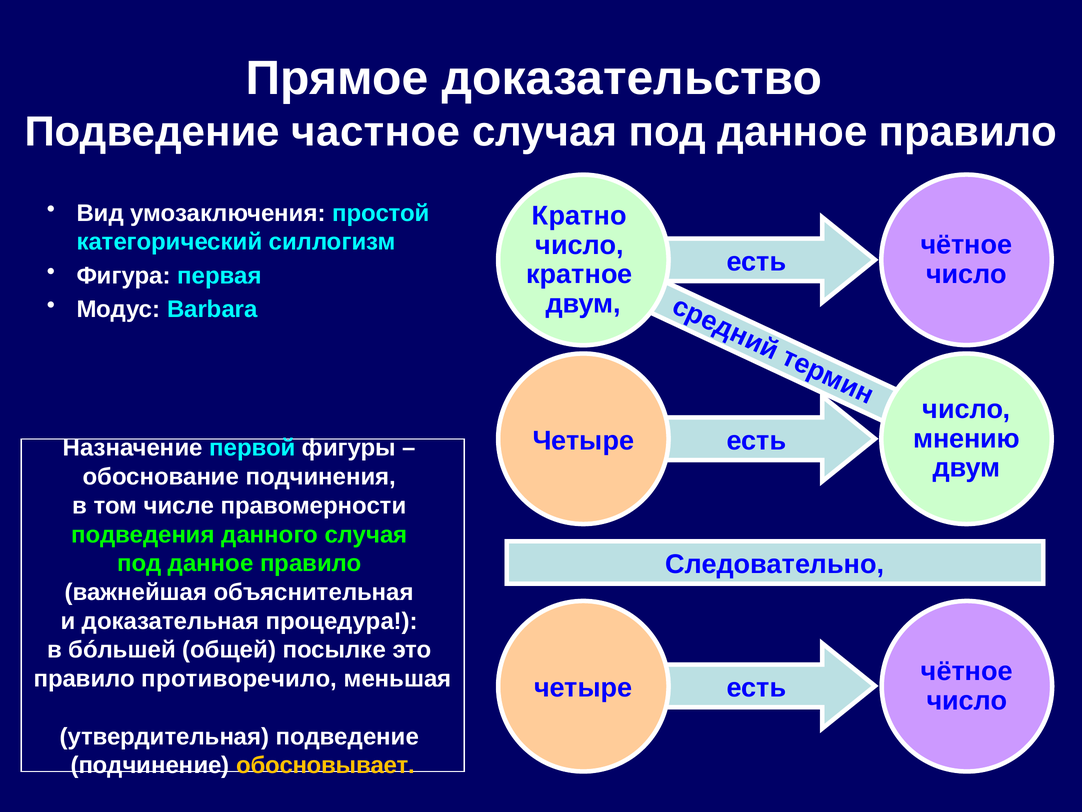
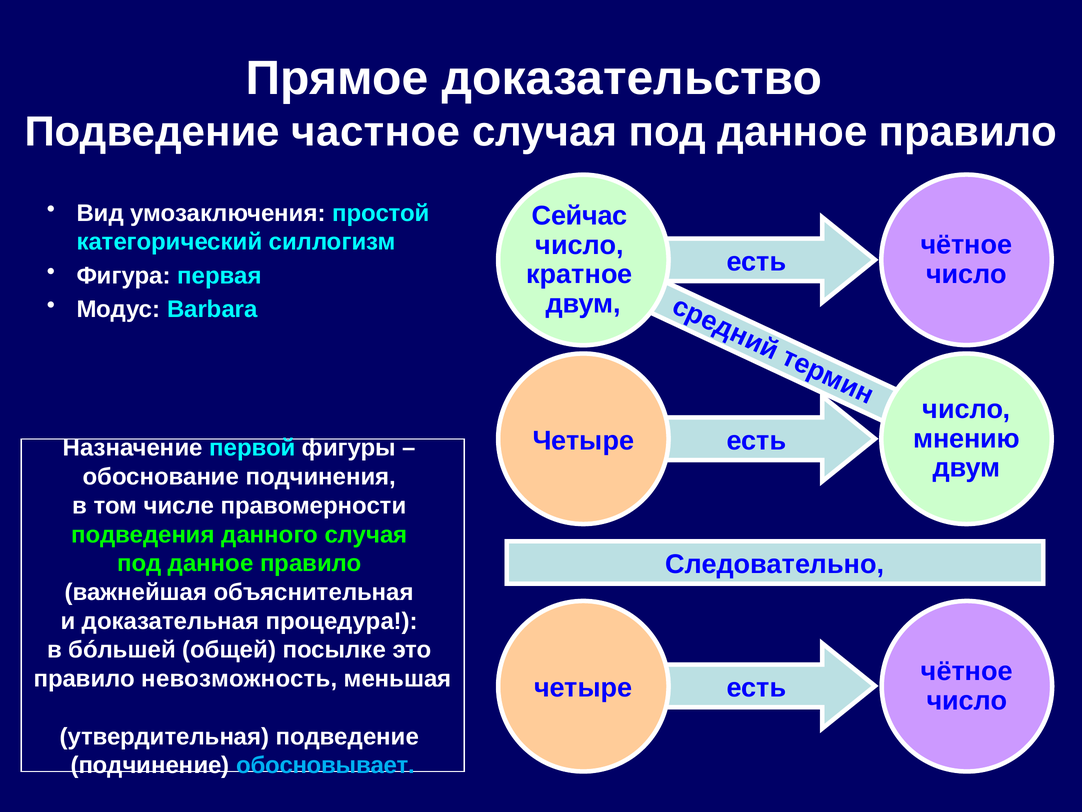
Кратно: Кратно -> Сейчас
противоречило: противоречило -> невозможность
обосновывает colour: yellow -> light blue
